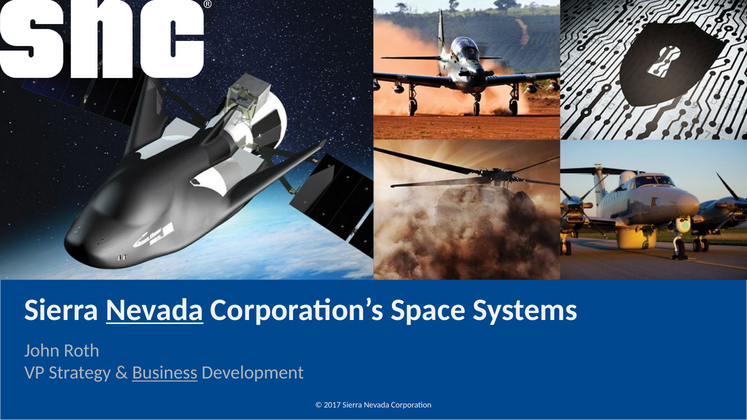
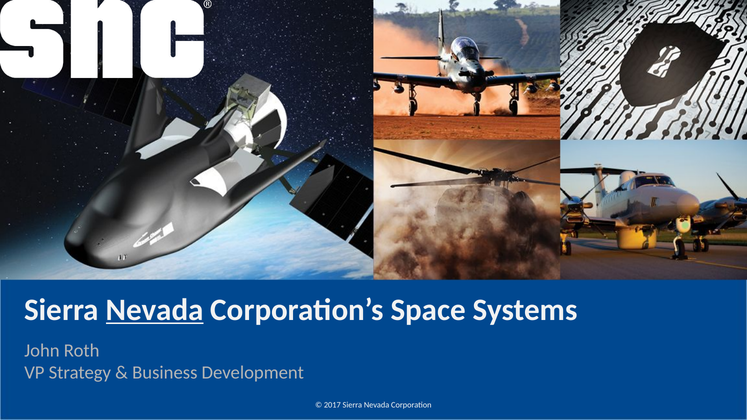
Business underline: present -> none
